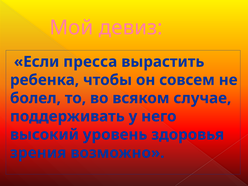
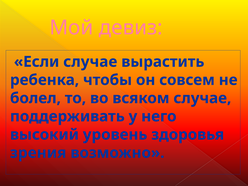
Если пресса: пресса -> случае
